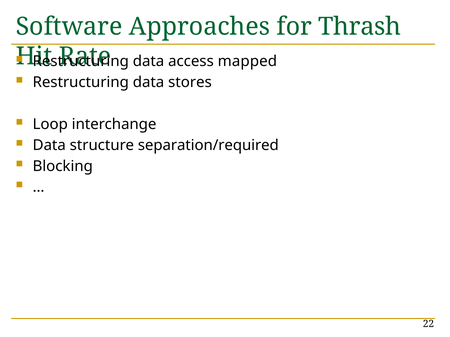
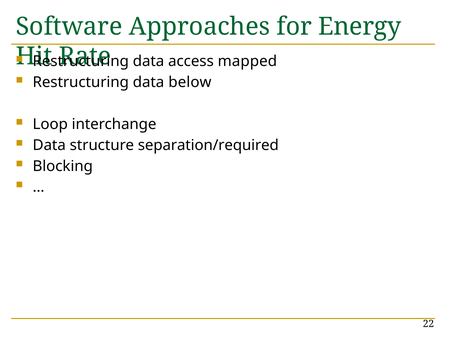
Thrash: Thrash -> Energy
stores: stores -> below
